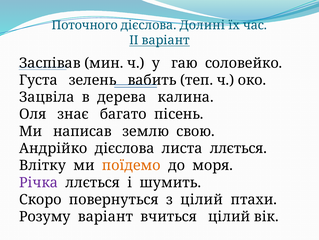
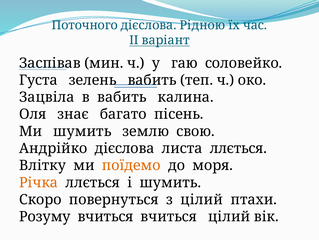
Долині: Долині -> Рідною
в дерева: дерева -> вабить
Ми написав: написав -> шумить
Річка colour: purple -> orange
Розуму варіант: варіант -> вчиться
